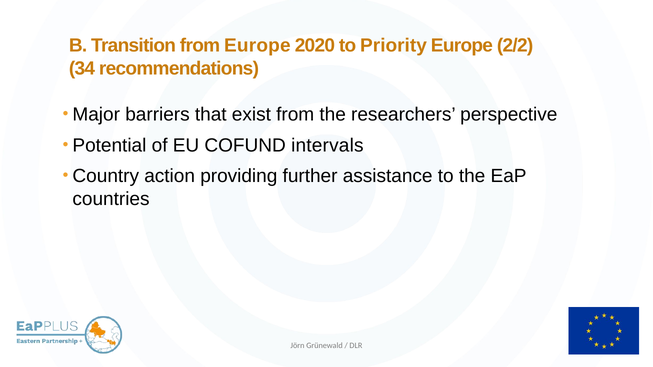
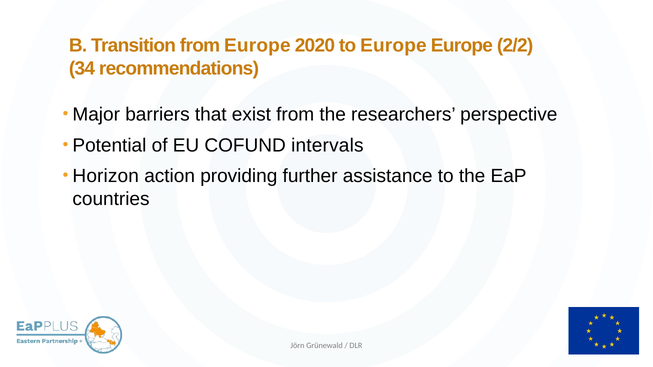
to Priority: Priority -> Europe
Country: Country -> Horizon
